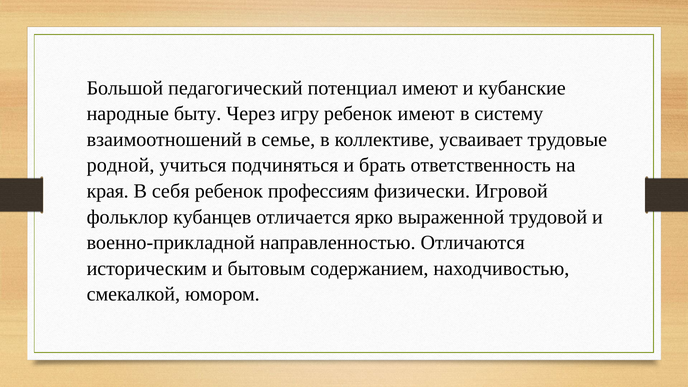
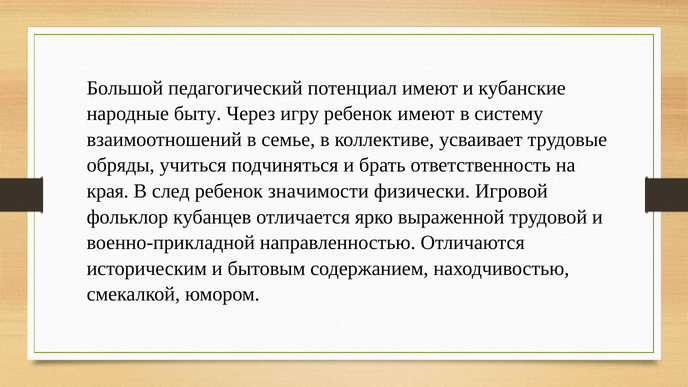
родной: родной -> обряды
себя: себя -> след
профессиям: профессиям -> значимости
